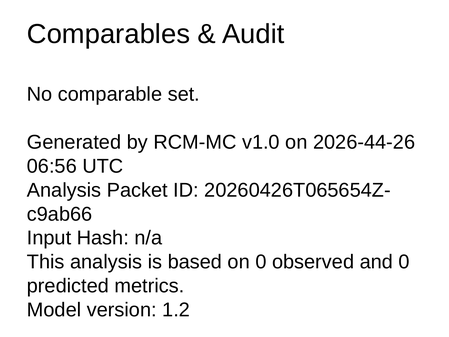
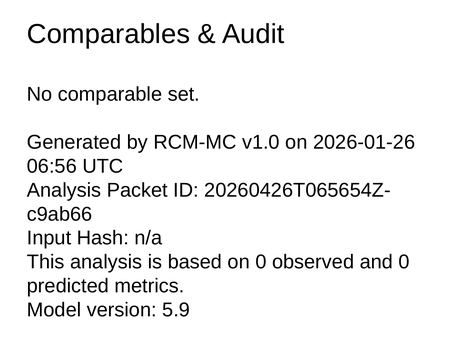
2026-44-26: 2026-44-26 -> 2026-01-26
1.2: 1.2 -> 5.9
